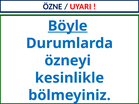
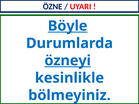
özneyi underline: none -> present
